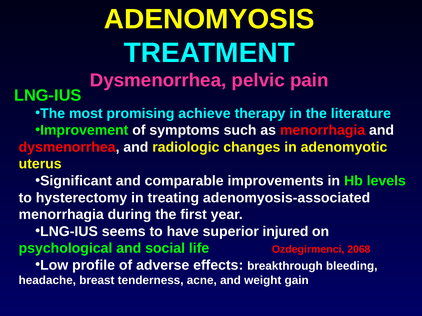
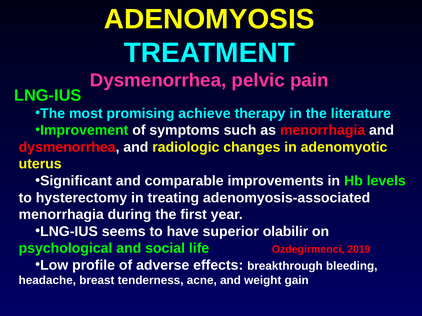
injured: injured -> olabilir
2068: 2068 -> 2019
